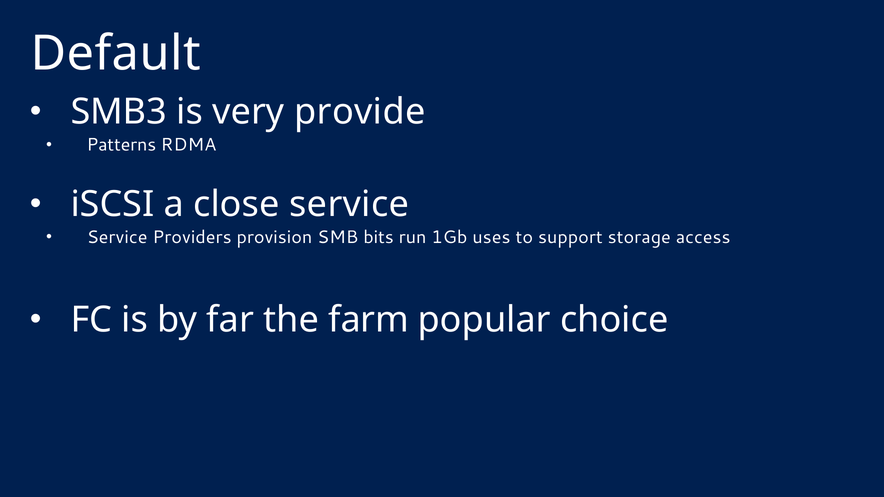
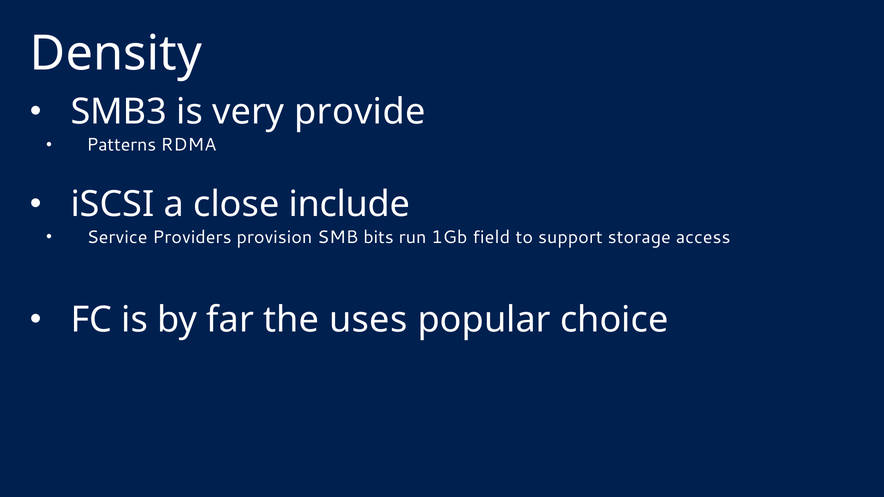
Default: Default -> Density
close service: service -> include
uses: uses -> field
farm: farm -> uses
